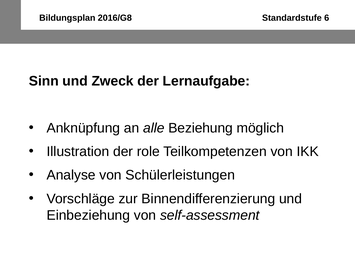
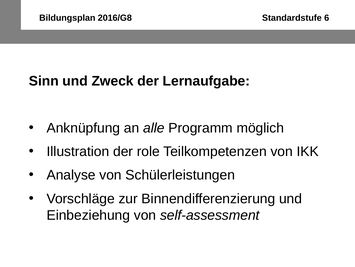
Beziehung: Beziehung -> Programm
